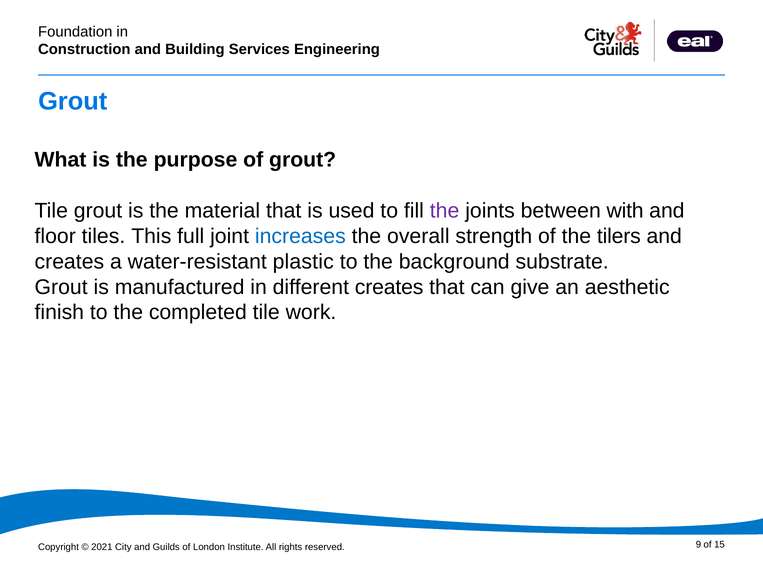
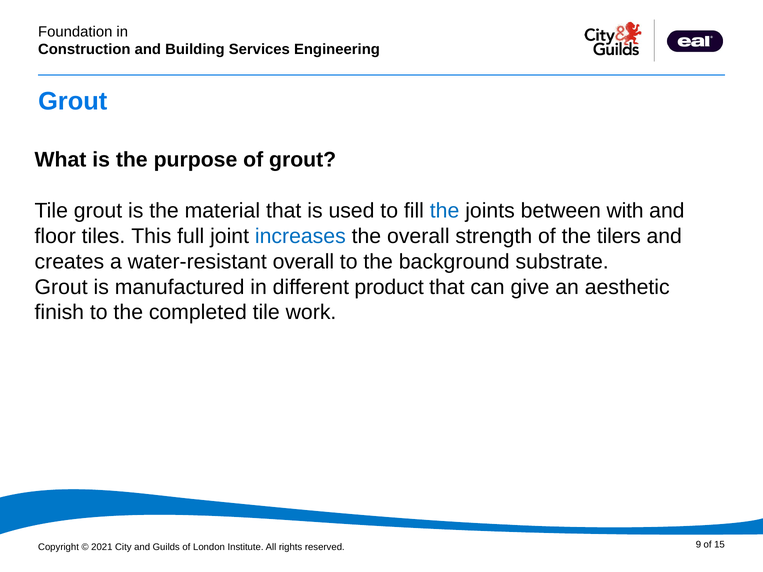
the at (445, 211) colour: purple -> blue
water-resistant plastic: plastic -> overall
different creates: creates -> product
